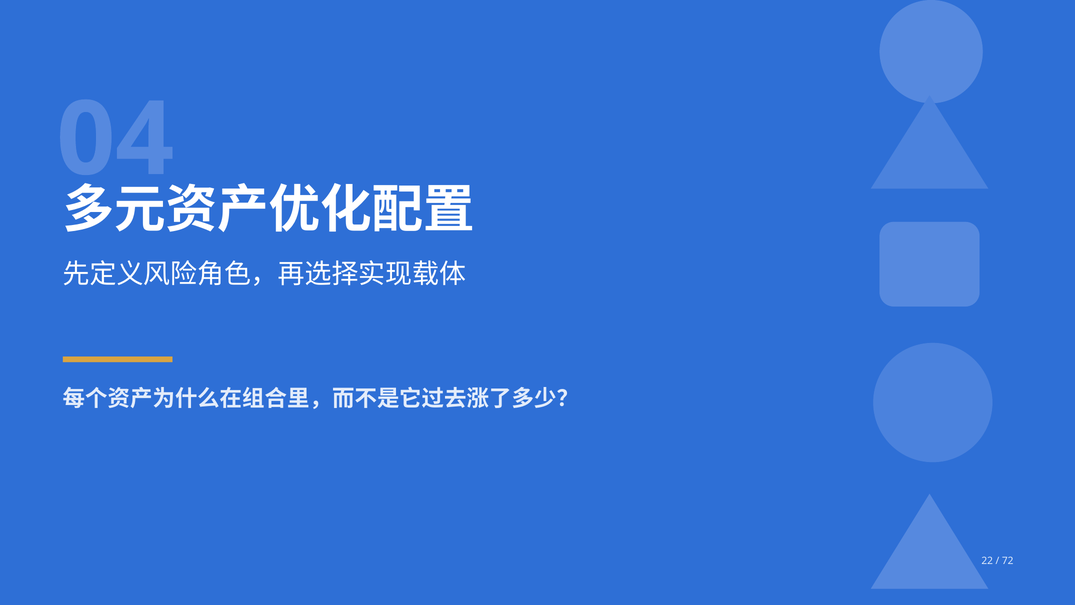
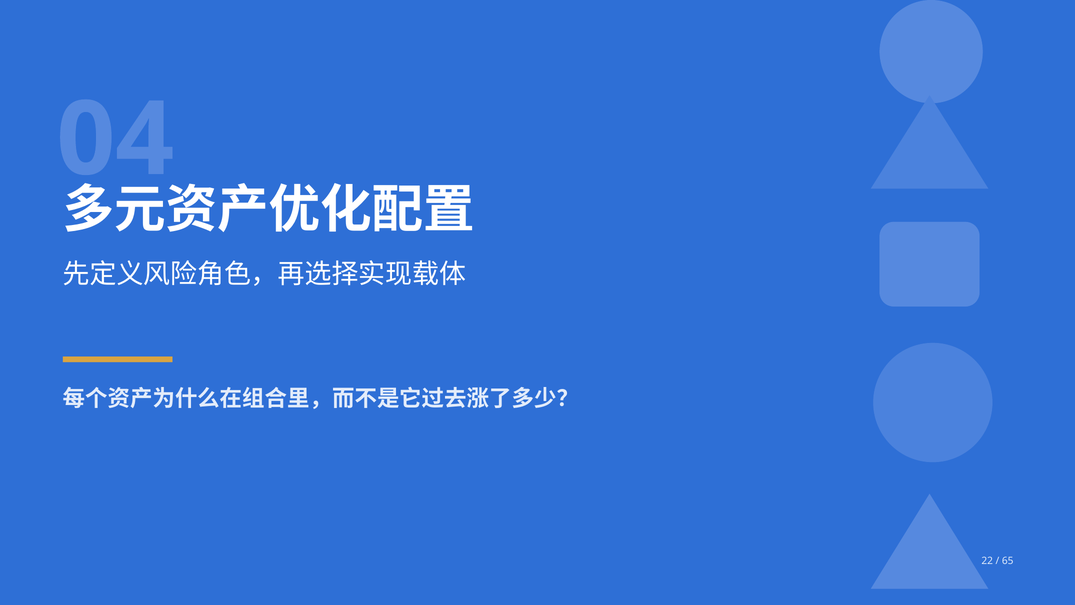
72: 72 -> 65
